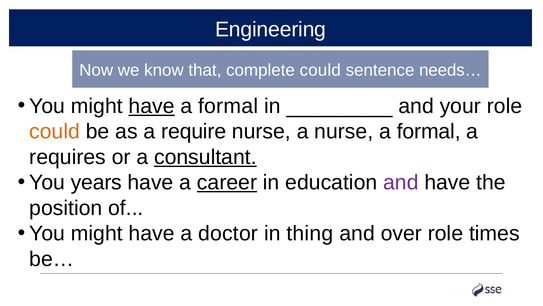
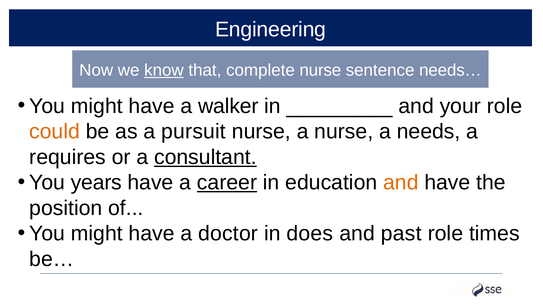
know underline: none -> present
complete could: could -> nurse
have at (152, 106) underline: present -> none
formal at (228, 106): formal -> walker
require: require -> pursuit
nurse a formal: formal -> needs
and at (401, 182) colour: purple -> orange
thing: thing -> does
over: over -> past
